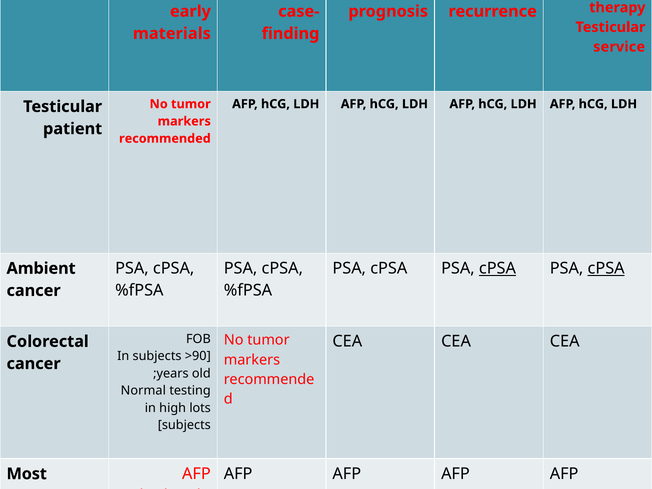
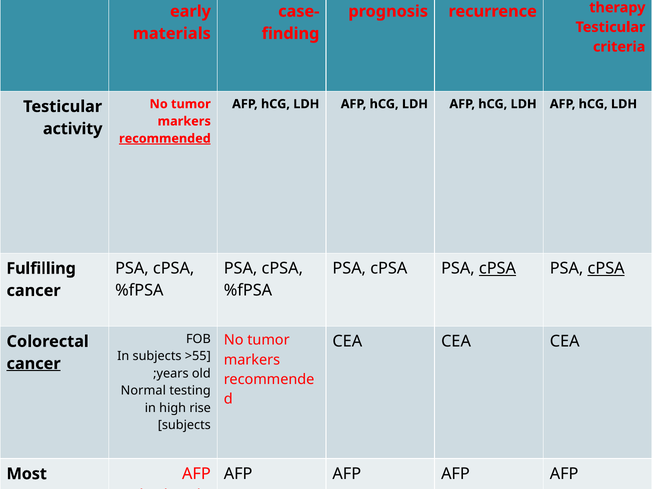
service: service -> criteria
patient: patient -> activity
recommended underline: none -> present
Ambient: Ambient -> Fulfilling
>90: >90 -> >55
cancer at (34, 364) underline: none -> present
lots: lots -> rise
